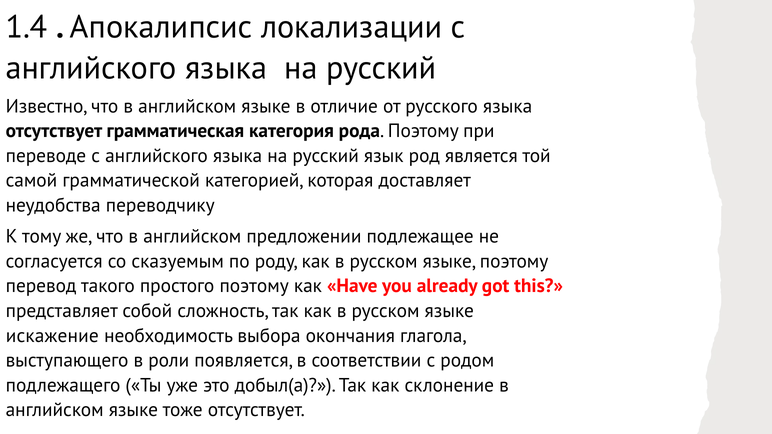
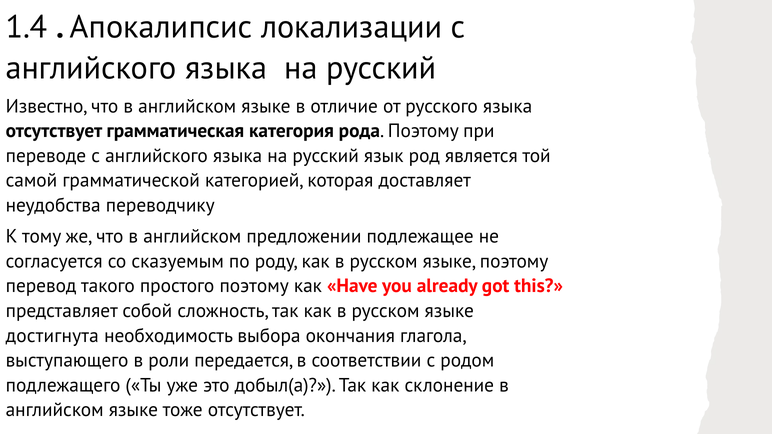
искажение: искажение -> достигнута
появляется: появляется -> передается
